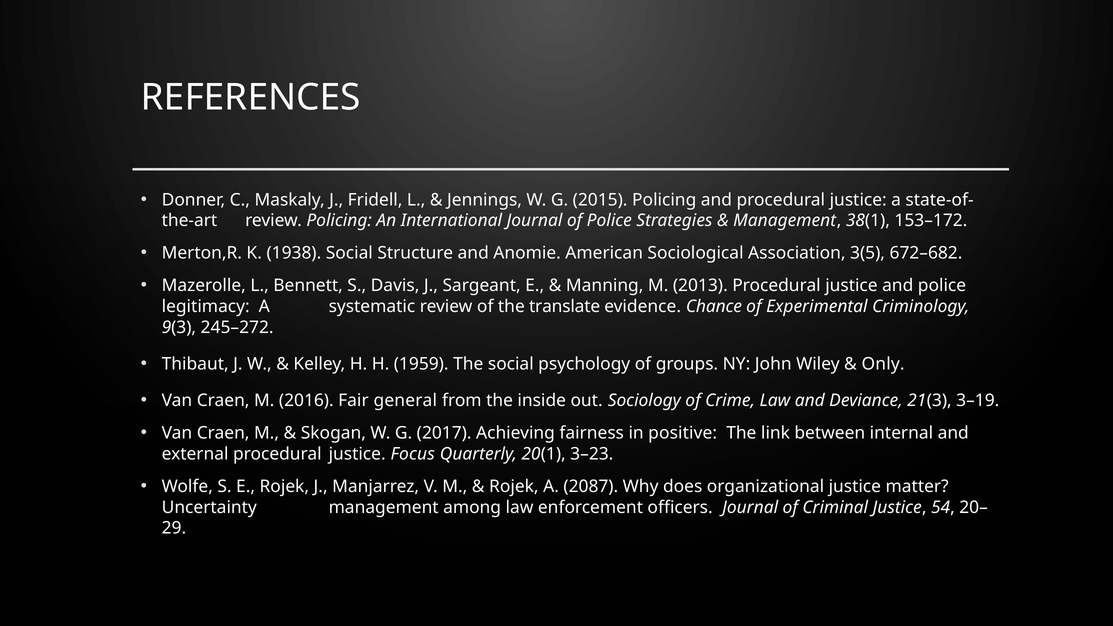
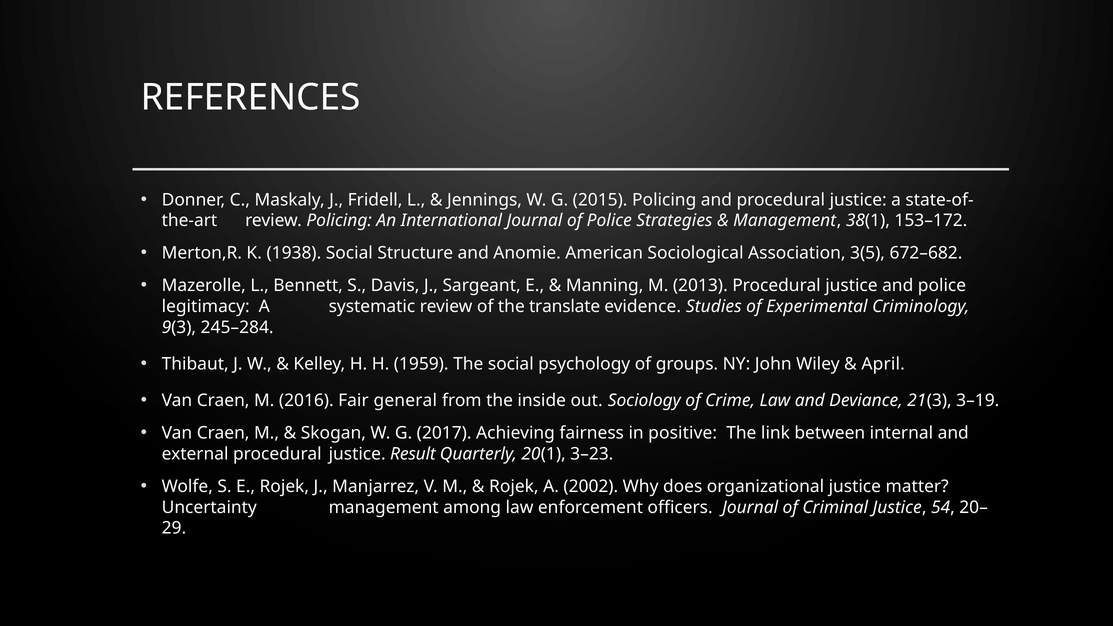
Chance: Chance -> Studies
245–272: 245–272 -> 245–284
Only: Only -> April
Focus: Focus -> Result
2087: 2087 -> 2002
